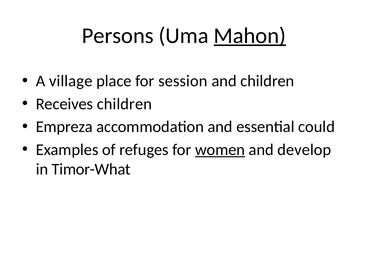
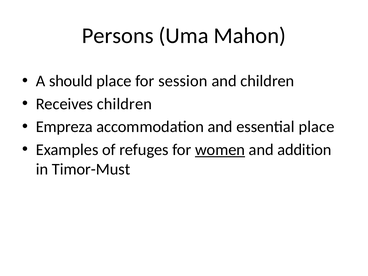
Mahon underline: present -> none
village: village -> should
essential could: could -> place
develop: develop -> addition
Timor-What: Timor-What -> Timor-Must
